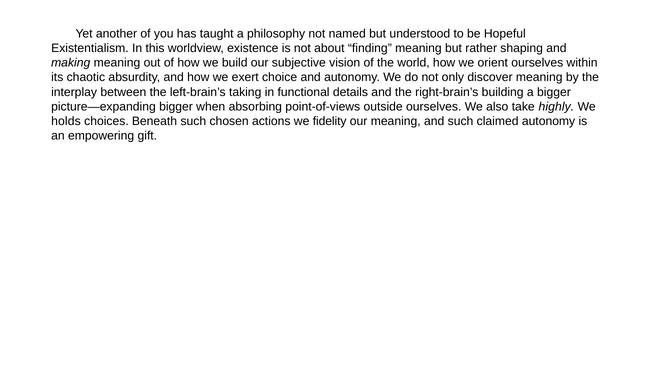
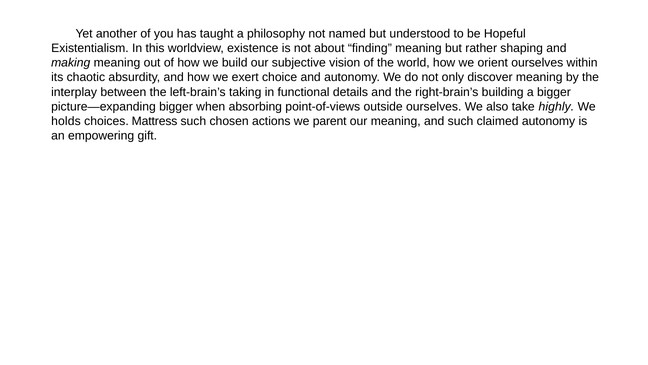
Beneath: Beneath -> Mattress
fidelity: fidelity -> parent
